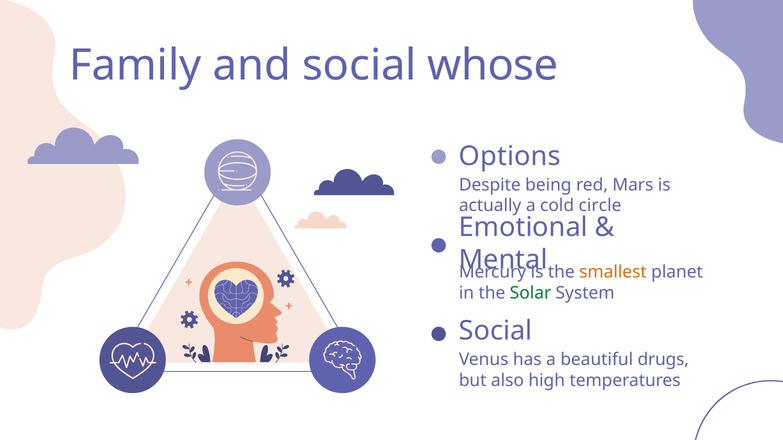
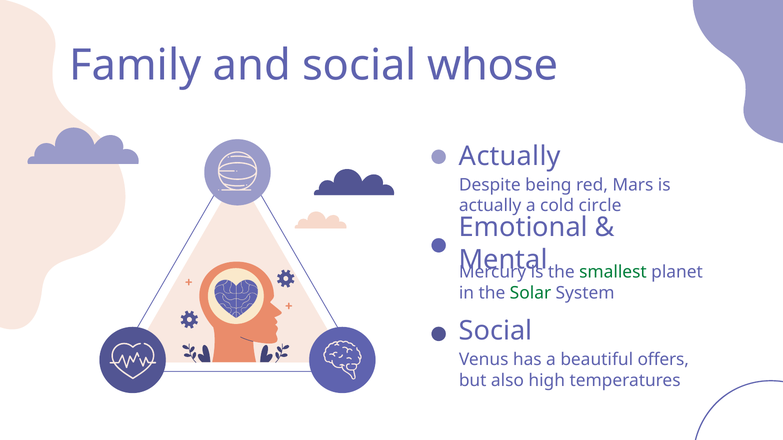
Options at (510, 156): Options -> Actually
smallest colour: orange -> green
drugs: drugs -> offers
